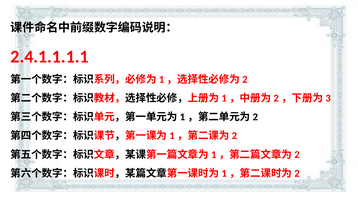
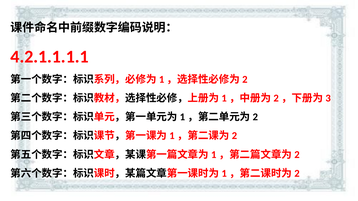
2.4.1.1.1.1: 2.4.1.1.1.1 -> 4.2.1.1.1.1
